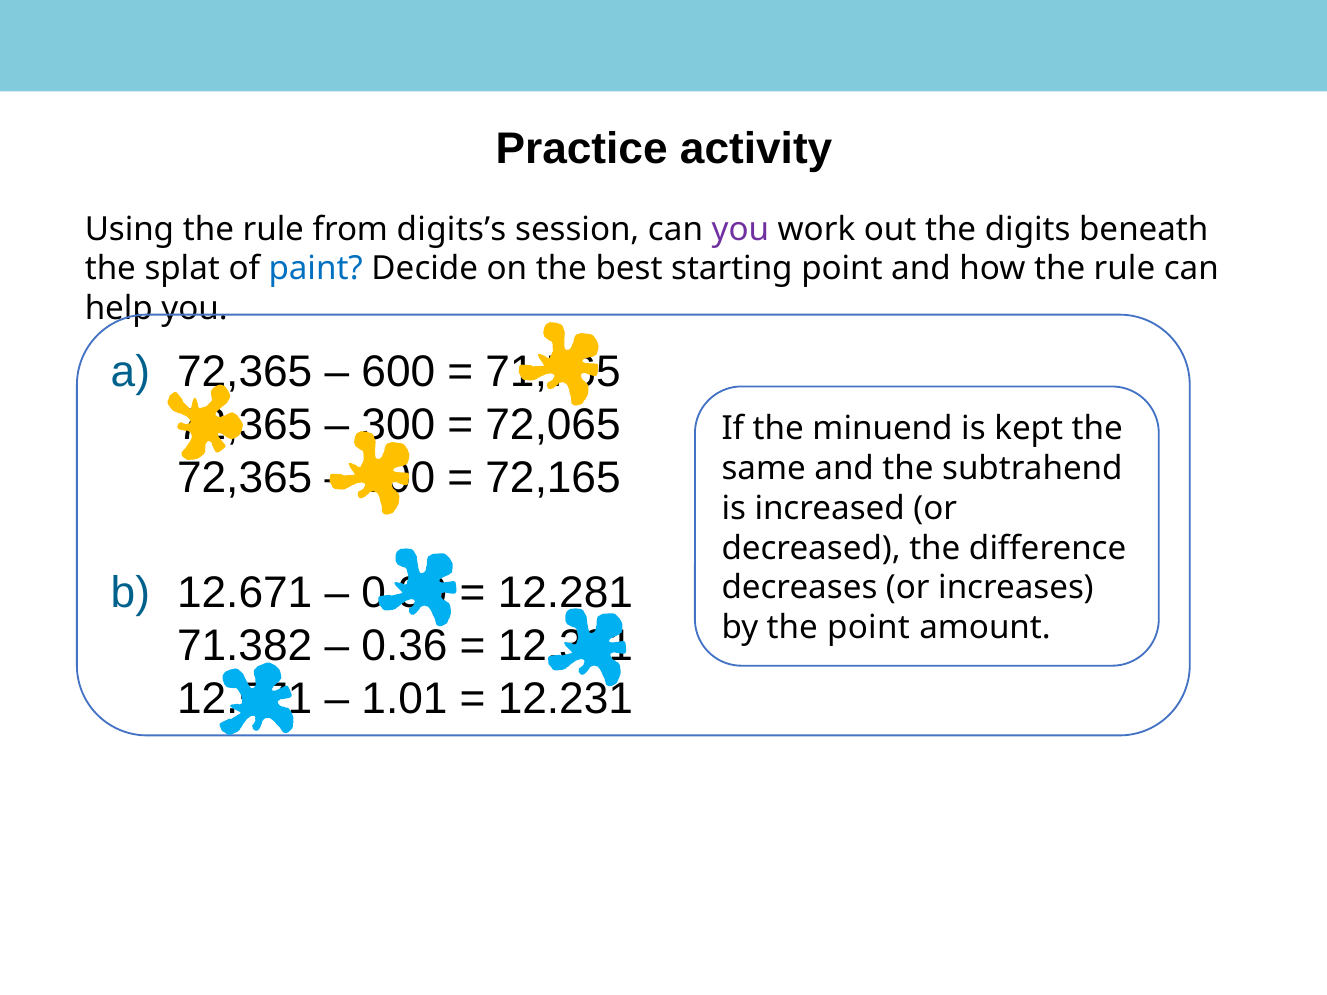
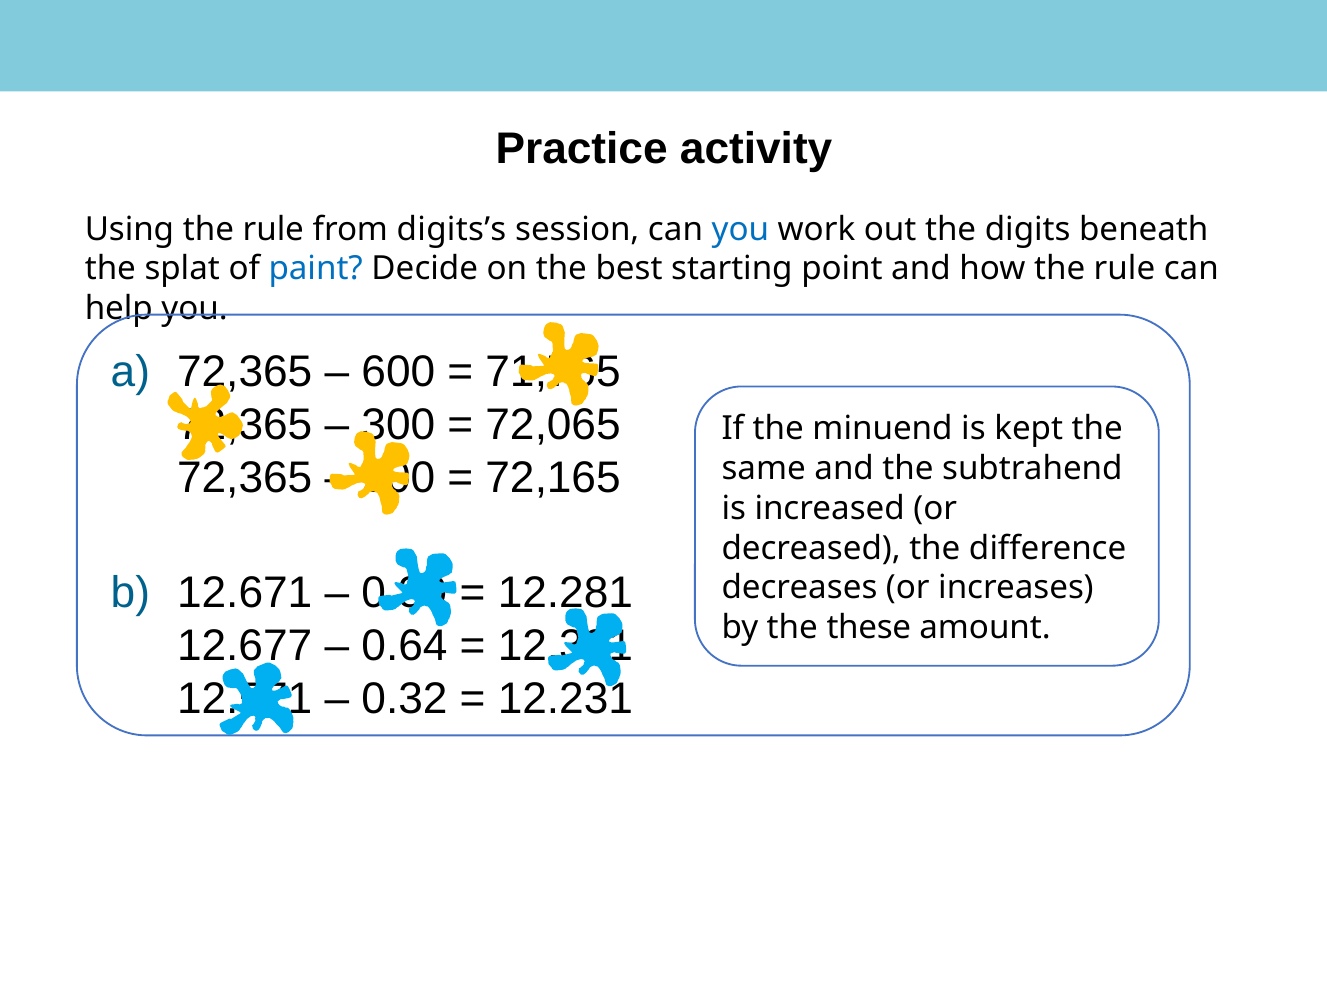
you at (740, 229) colour: purple -> blue
the point: point -> these
71.382: 71.382 -> 12.677
0.36: 0.36 -> 0.64
1.01: 1.01 -> 0.32
